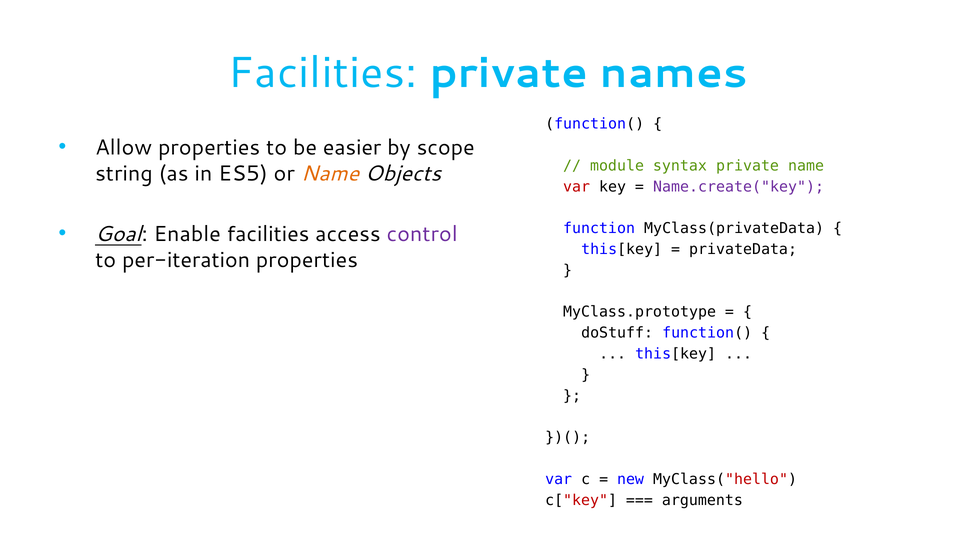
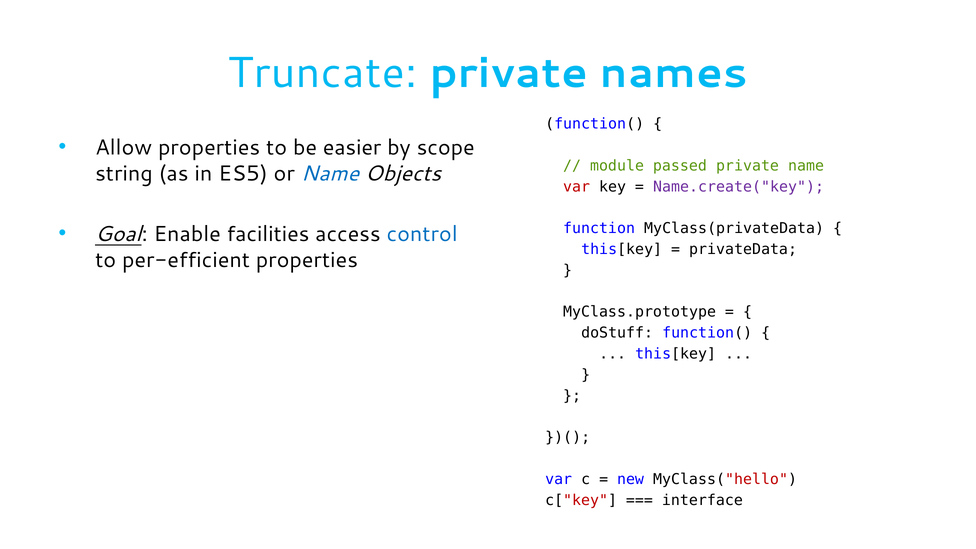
Facilities at (323, 73): Facilities -> Truncate
syntax: syntax -> passed
Name at (330, 173) colour: orange -> blue
control colour: purple -> blue
per-iteration: per-iteration -> per-efficient
arguments: arguments -> interface
